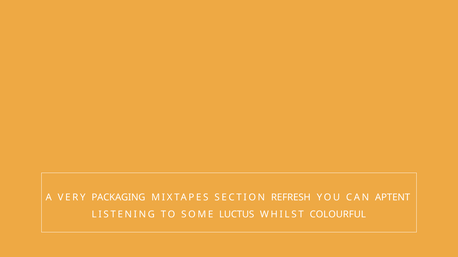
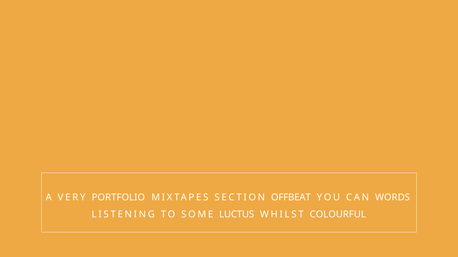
PACKAGING: PACKAGING -> PORTFOLIO
REFRESH: REFRESH -> OFFBEAT
APTENT: APTENT -> WORDS
